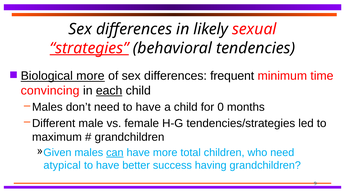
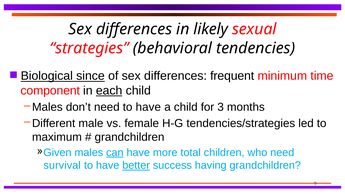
strategies underline: present -> none
Biological more: more -> since
convincing: convincing -> component
0: 0 -> 3
atypical: atypical -> survival
better underline: none -> present
